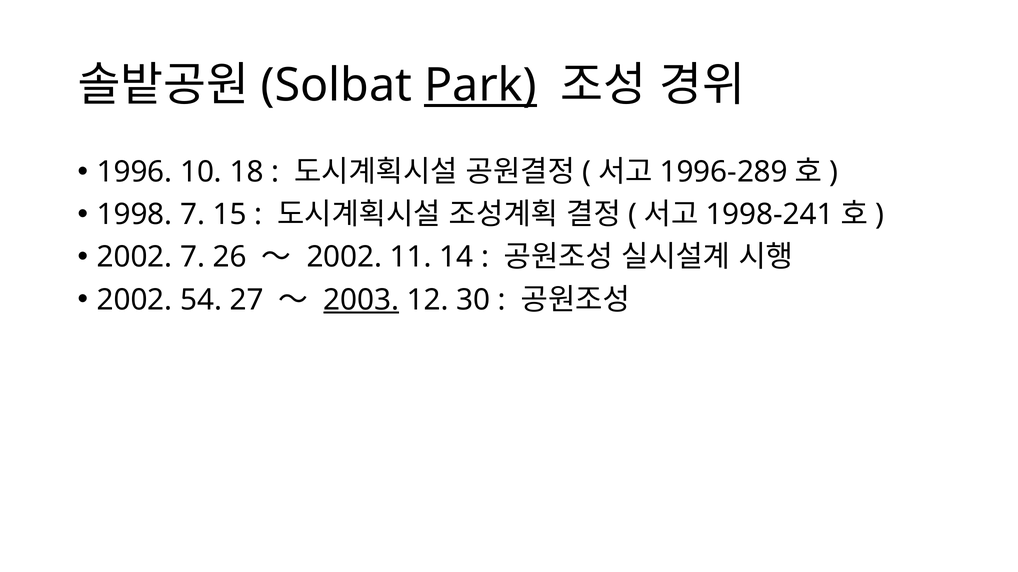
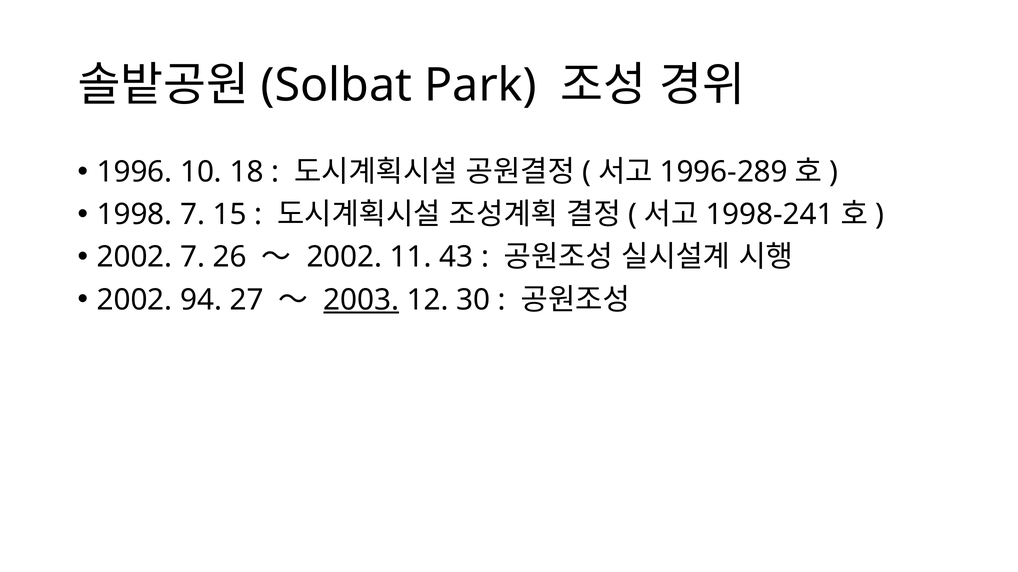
Park underline: present -> none
14: 14 -> 43
54: 54 -> 94
